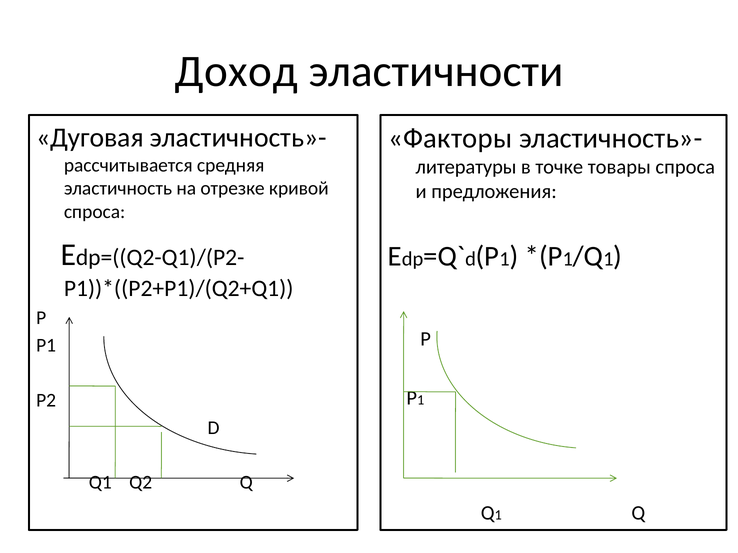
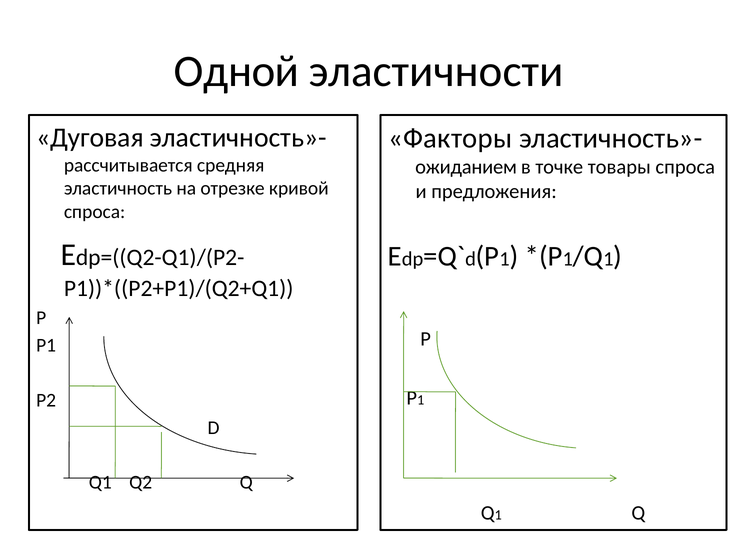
Доход: Доход -> Одной
литературы: литературы -> ожиданием
